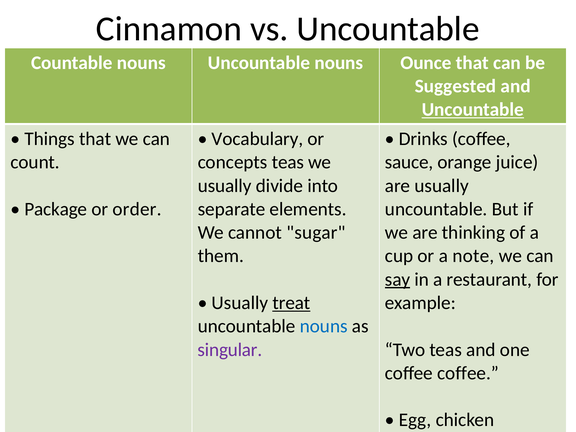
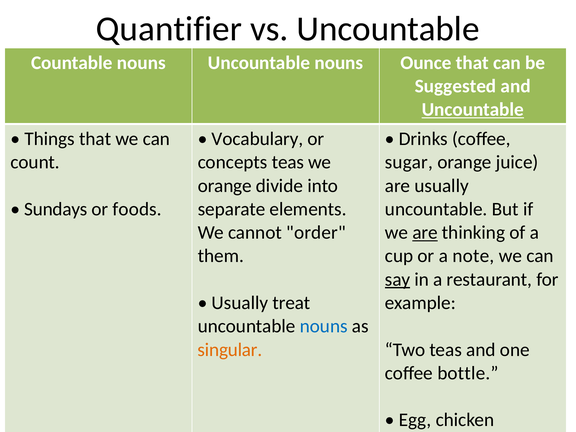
Cinnamon: Cinnamon -> Quantifier
sauce: sauce -> sugar
usually at (225, 186): usually -> orange
Package: Package -> Sundays
order: order -> foods
sugar: sugar -> order
are at (425, 233) underline: none -> present
treat underline: present -> none
singular colour: purple -> orange
coffee coffee: coffee -> bottle
